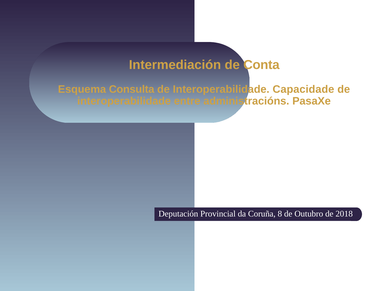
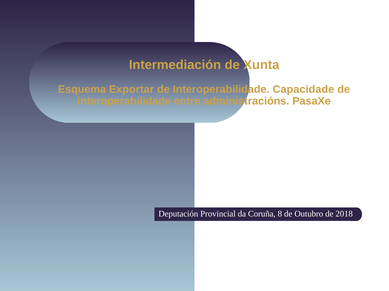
Conta: Conta -> Xunta
Consulta: Consulta -> Exportar
